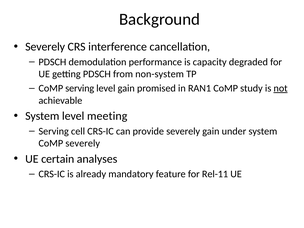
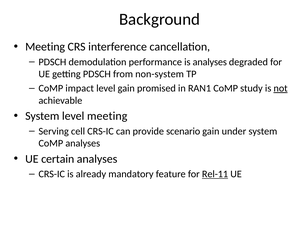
Severely at (45, 47): Severely -> Meeting
is capacity: capacity -> analyses
CoMP serving: serving -> impact
provide severely: severely -> scenario
CoMP severely: severely -> analyses
Rel-11 underline: none -> present
